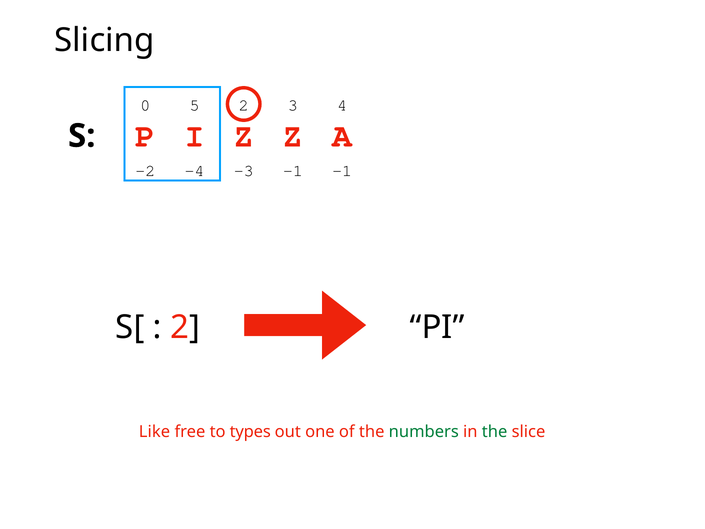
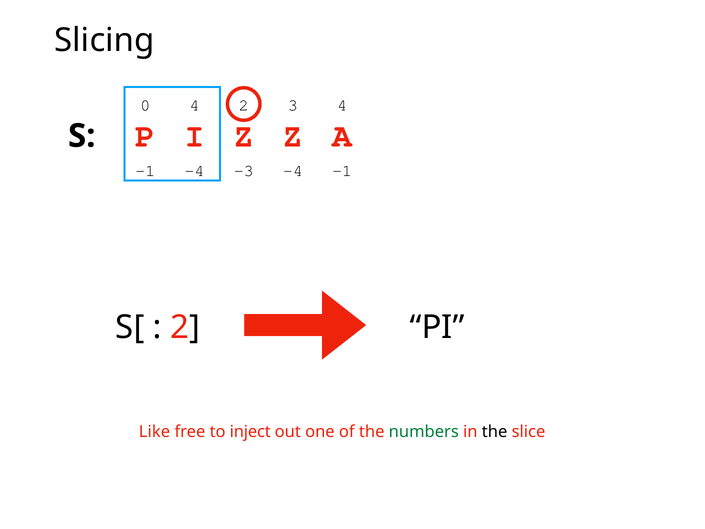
0 5: 5 -> 4
-2 at (145, 171): -2 -> -1
-3 -1: -1 -> -4
types: types -> inject
the at (495, 432) colour: green -> black
